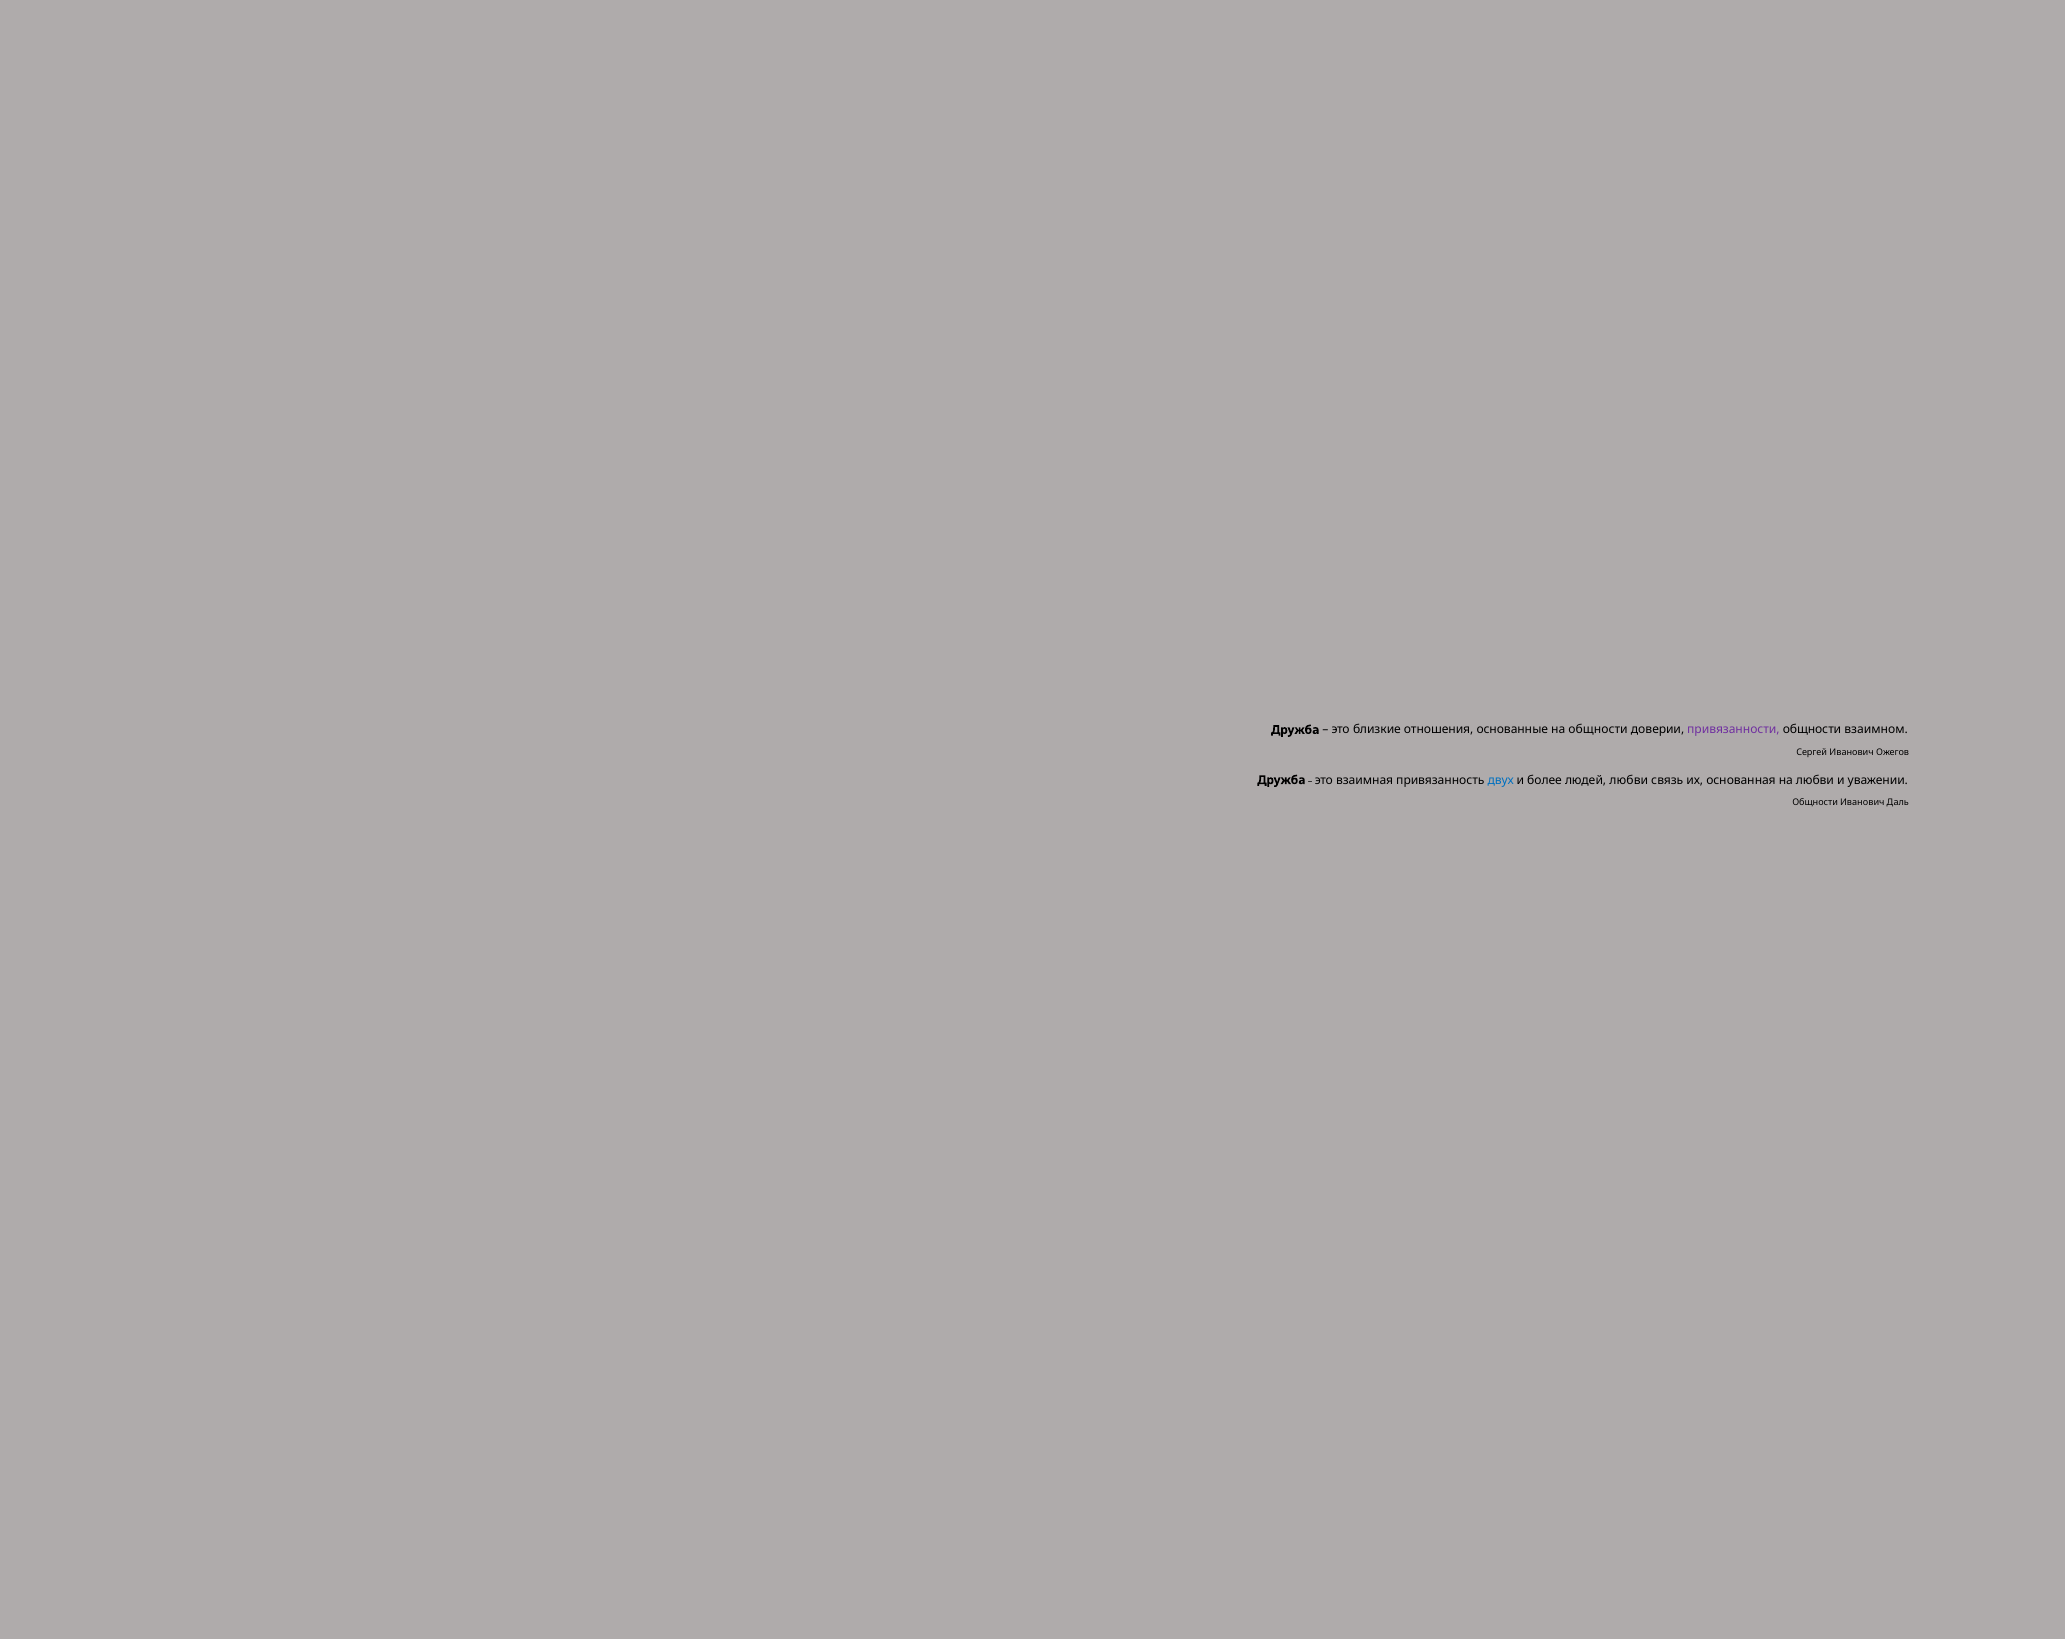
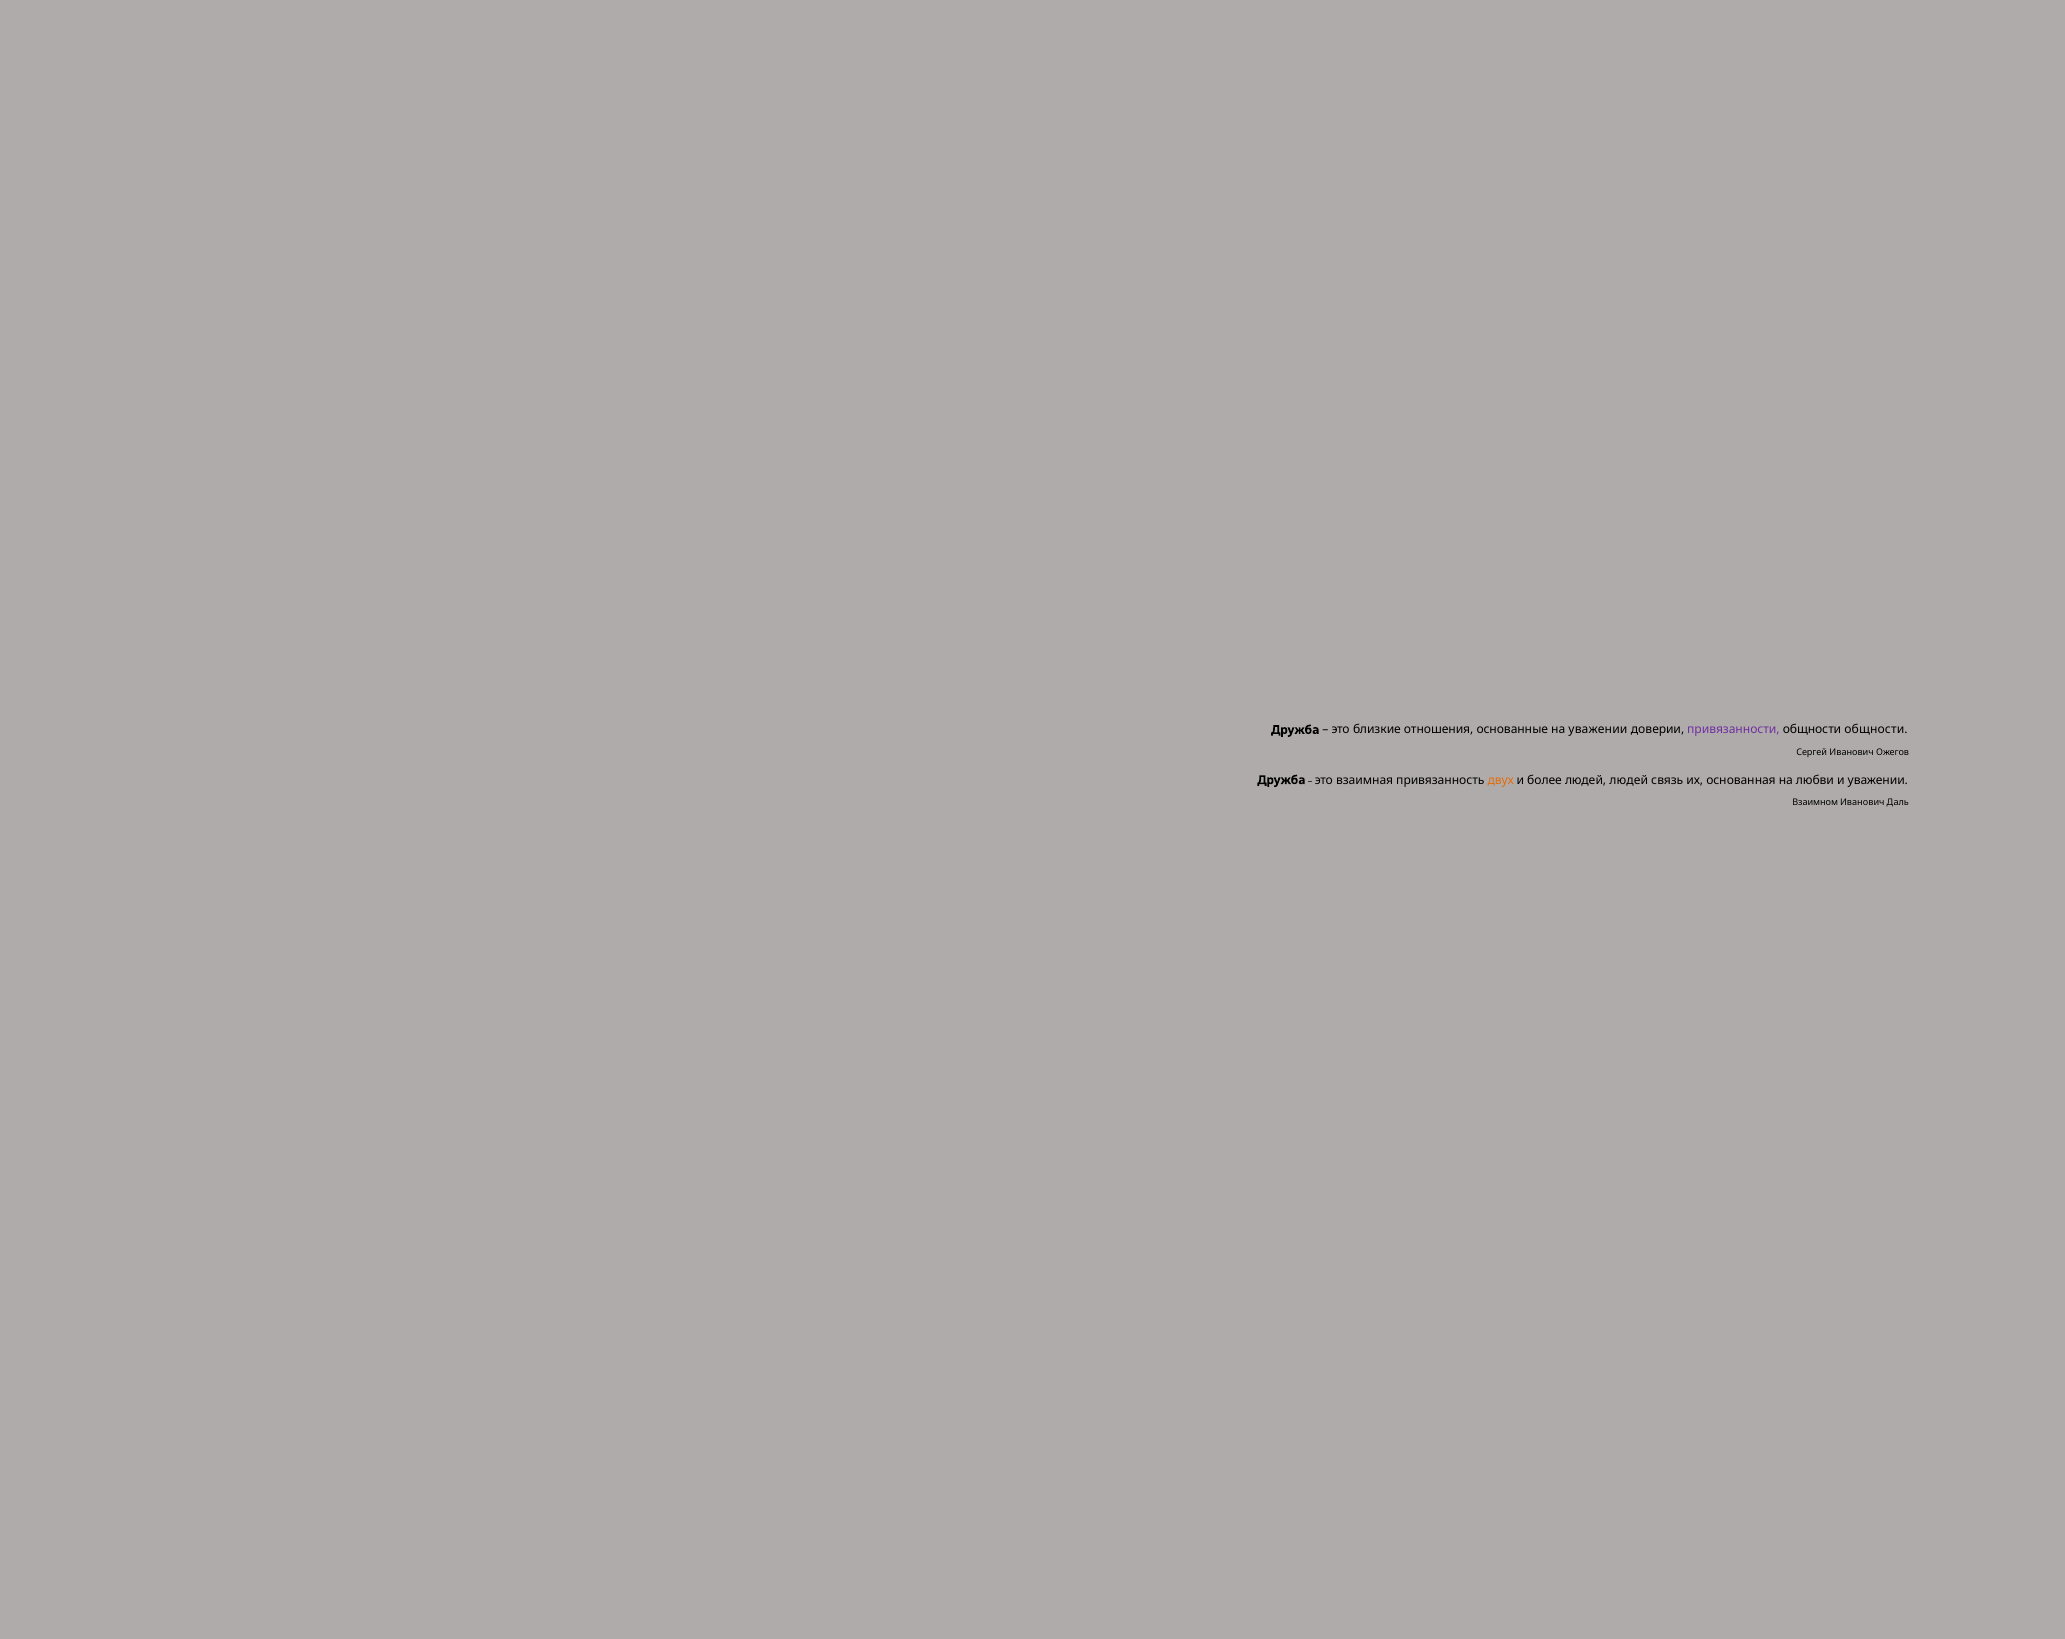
на общности: общности -> уважении
общности взаимном: взаимном -> общности
двух colour: blue -> orange
людей любви: любви -> людей
Общности at (1815, 802): Общности -> Взаимном
